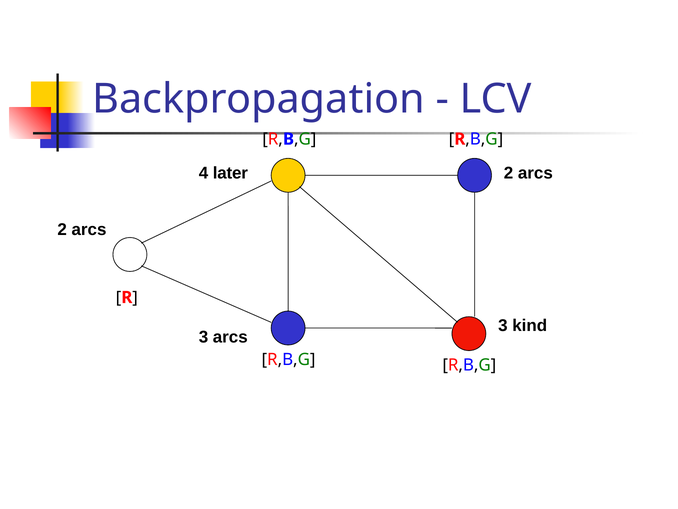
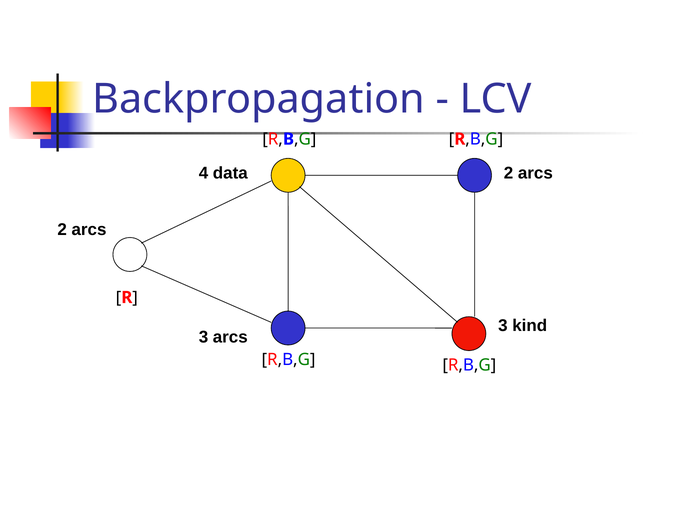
later: later -> data
